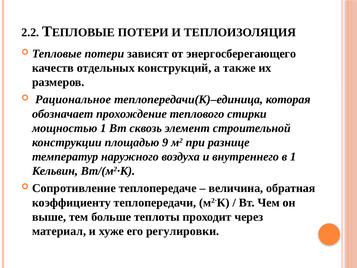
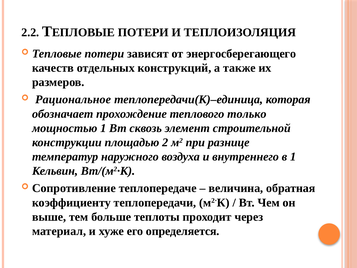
стирки: стирки -> только
9: 9 -> 2
регулировки: регулировки -> определяется
